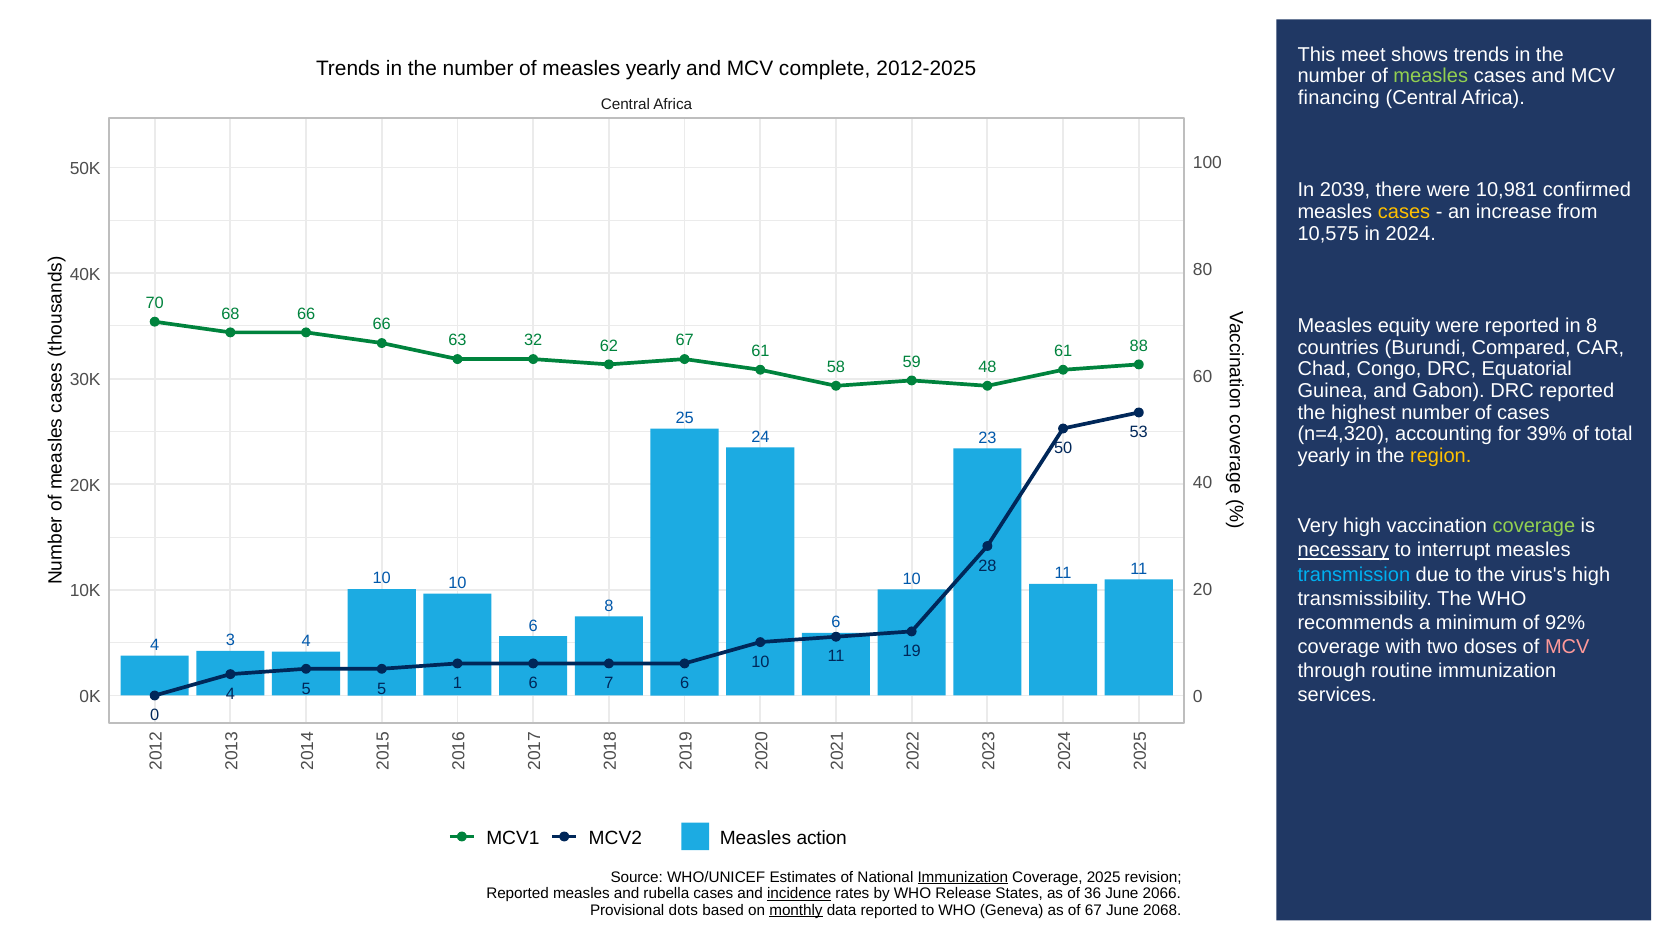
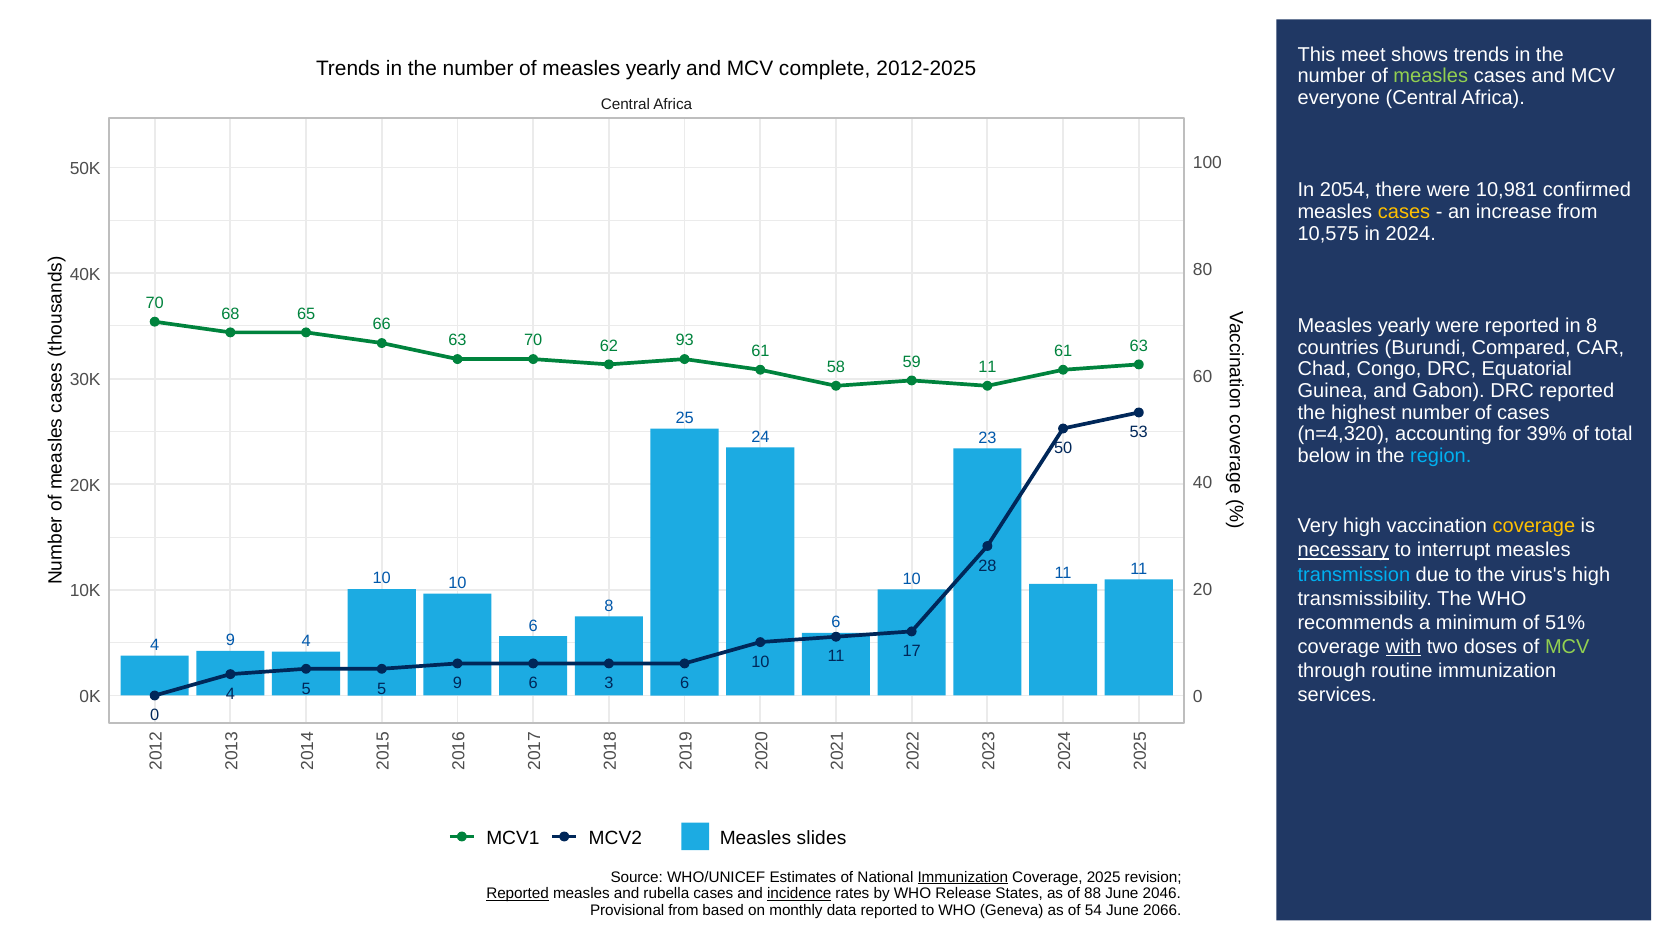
financing: financing -> everyone
2039: 2039 -> 2054
68 66: 66 -> 65
equity at (1404, 326): equity -> yearly
63 32: 32 -> 70
62 67: 67 -> 93
61 88: 88 -> 63
59 48: 48 -> 11
yearly at (1324, 456): yearly -> below
region colour: yellow -> light blue
coverage at (1534, 527) colour: light green -> yellow
92%: 92% -> 51%
with underline: none -> present
MCV at (1567, 647) colour: pink -> light green
4 3: 3 -> 9
19: 19 -> 17
5 1: 1 -> 9
6 7: 7 -> 3
action: action -> slides
Reported at (518, 894) underline: none -> present
36: 36 -> 88
2066: 2066 -> 2046
Provisional dots: dots -> from
monthly underline: present -> none
of 67: 67 -> 54
2068: 2068 -> 2066
